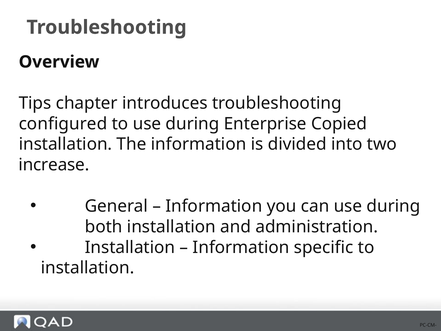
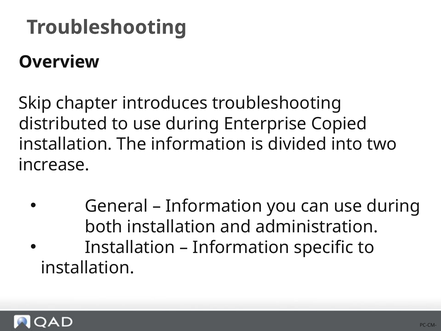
Tips: Tips -> Skip
configured: configured -> distributed
